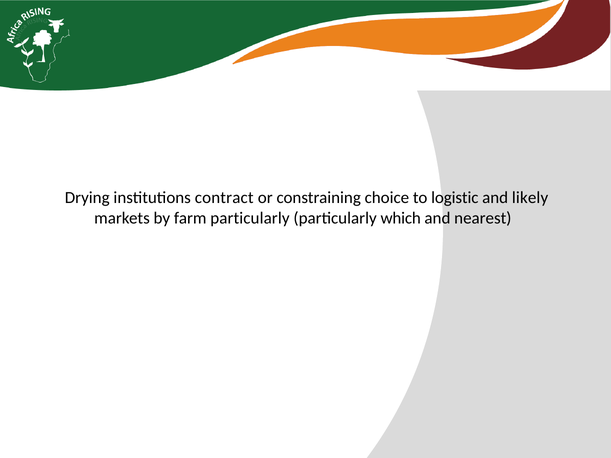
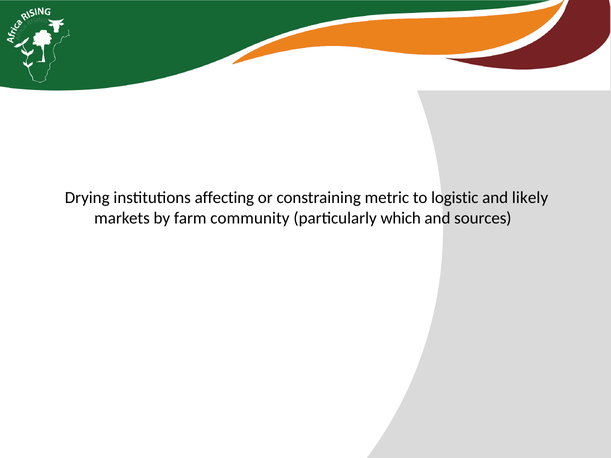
contract: contract -> affecting
choice: choice -> metric
farm particularly: particularly -> community
nearest: nearest -> sources
